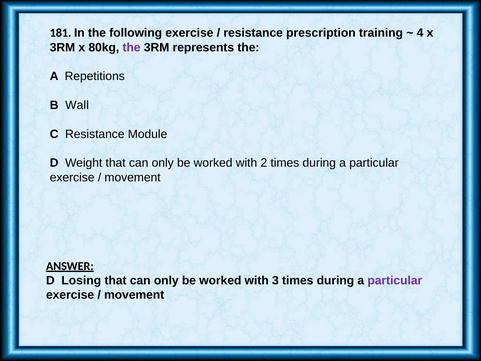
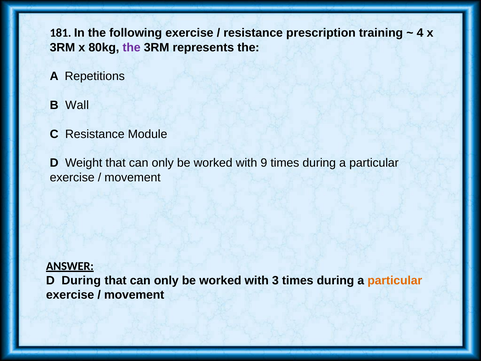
2: 2 -> 9
D Losing: Losing -> During
particular at (395, 280) colour: purple -> orange
